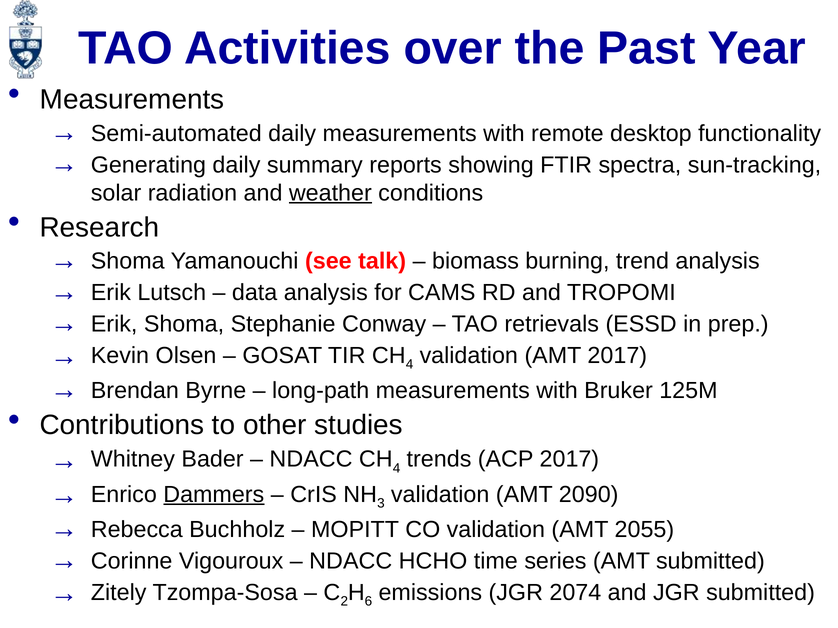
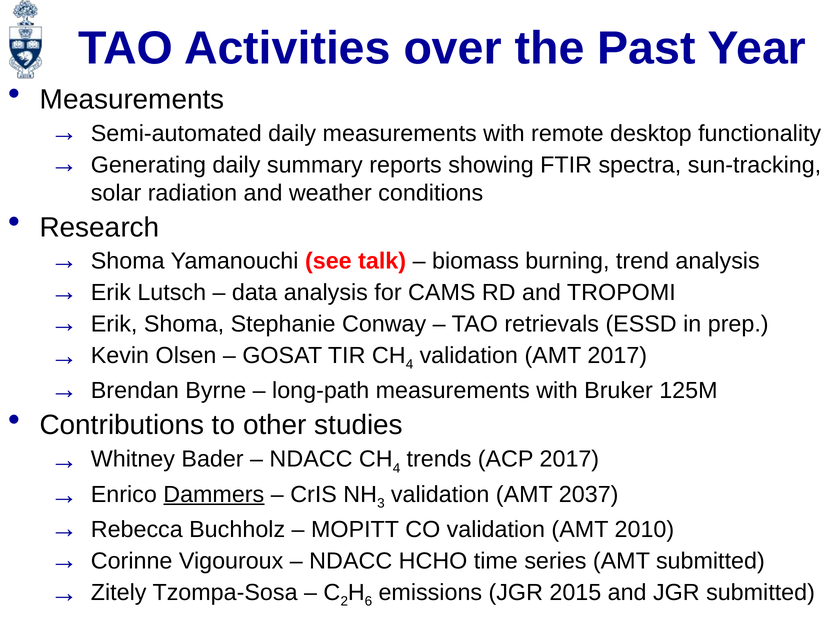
weather underline: present -> none
2090: 2090 -> 2037
2055: 2055 -> 2010
2074: 2074 -> 2015
